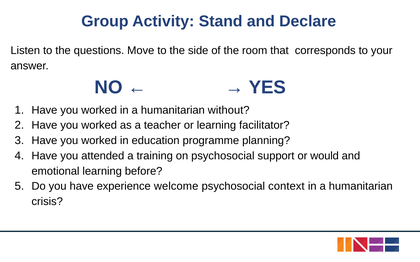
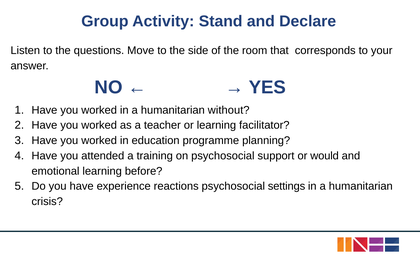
welcome: welcome -> reactions
context: context -> settings
